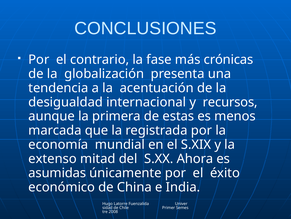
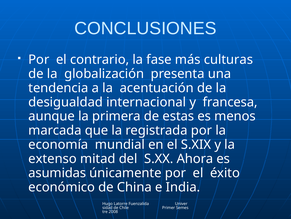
crónicas: crónicas -> culturas
recursos: recursos -> francesa
